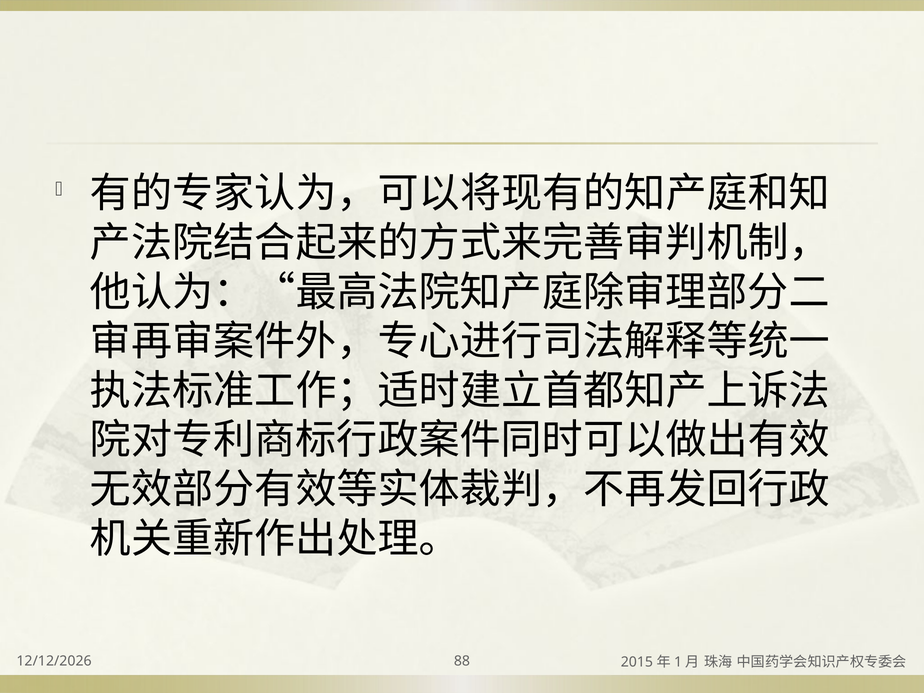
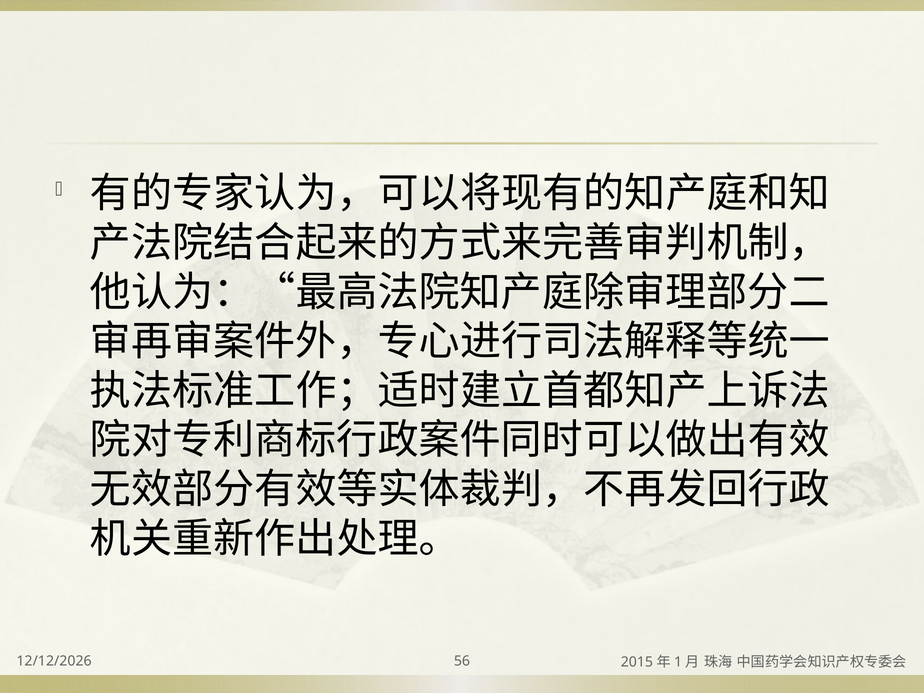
88: 88 -> 56
